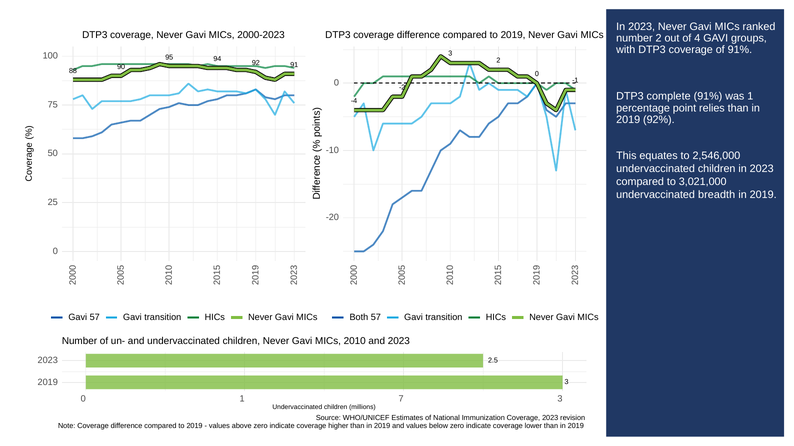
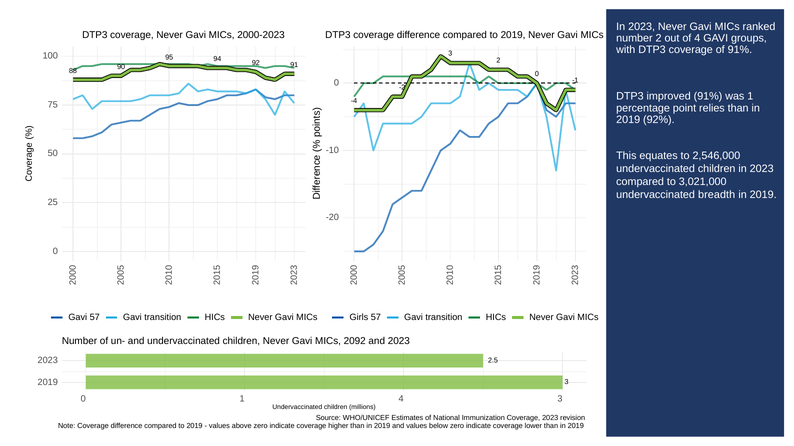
complete: complete -> improved
Both: Both -> Girls
2010: 2010 -> 2092
1 7: 7 -> 4
